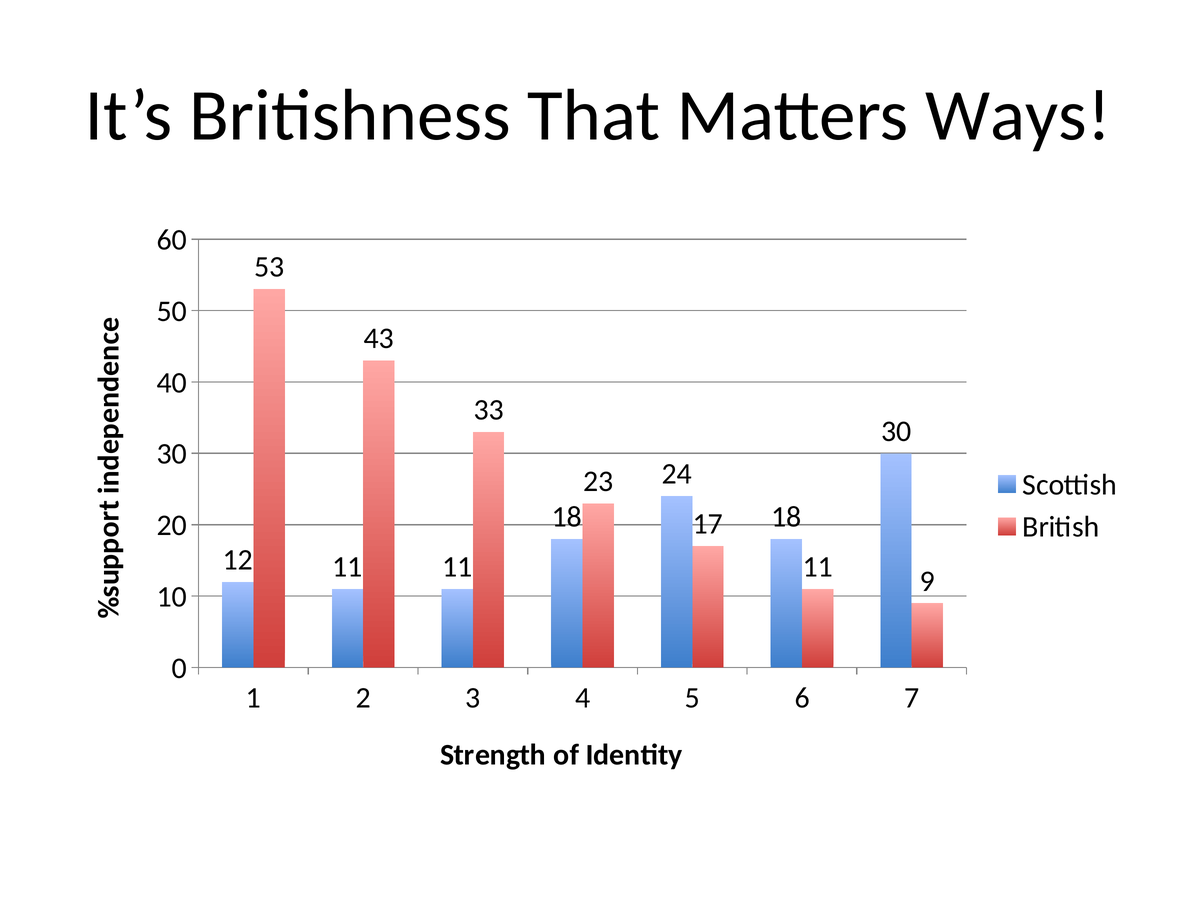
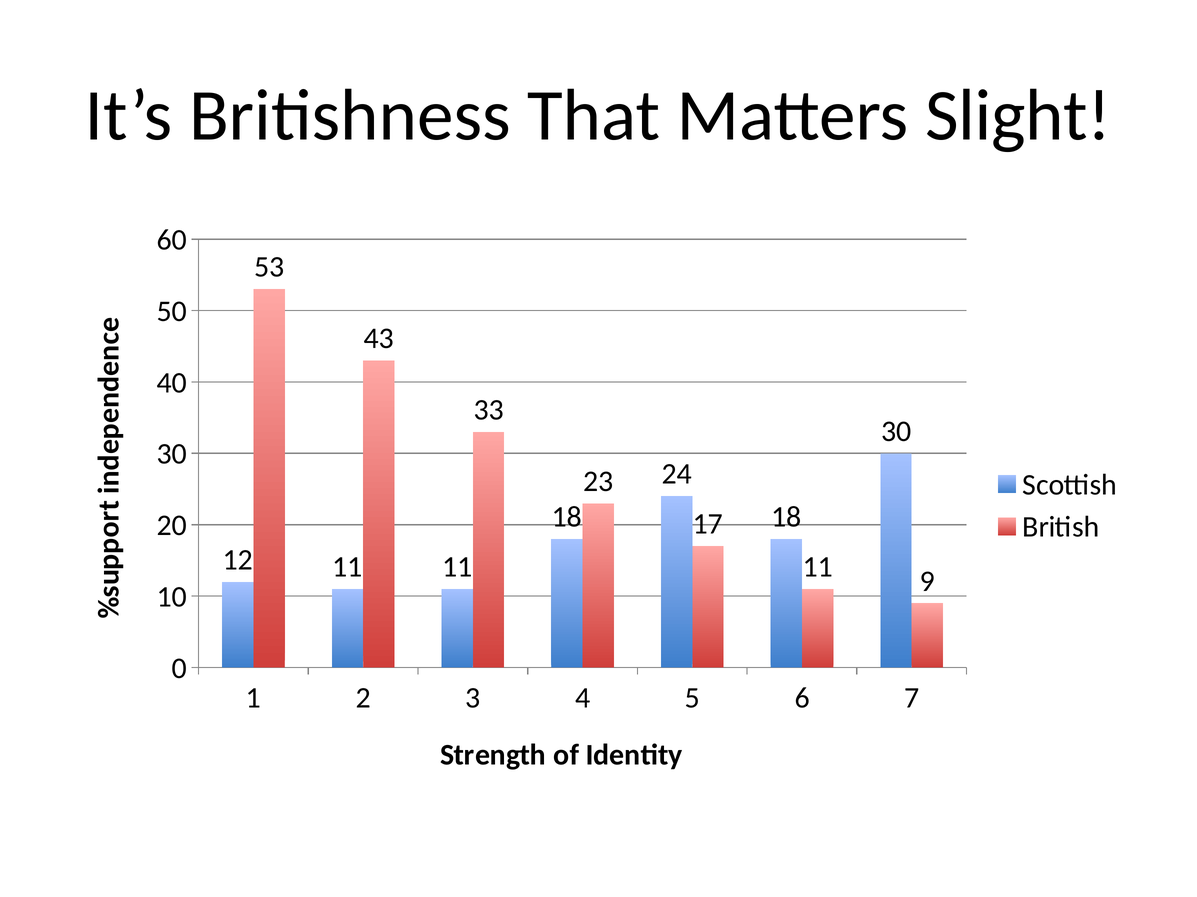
Ways: Ways -> Slight
